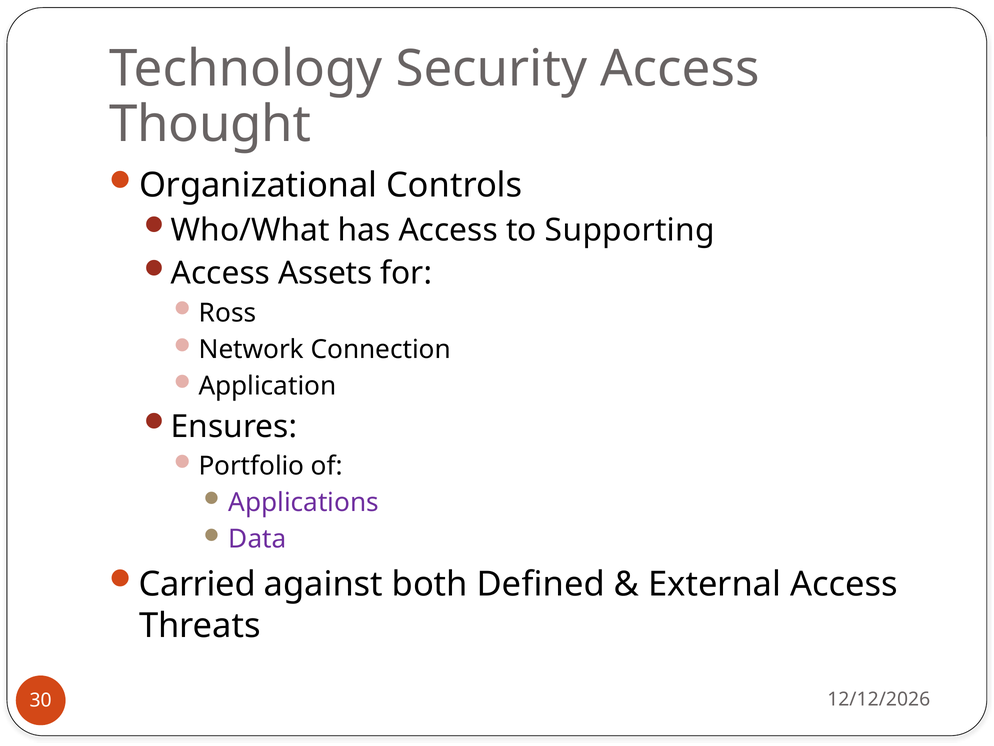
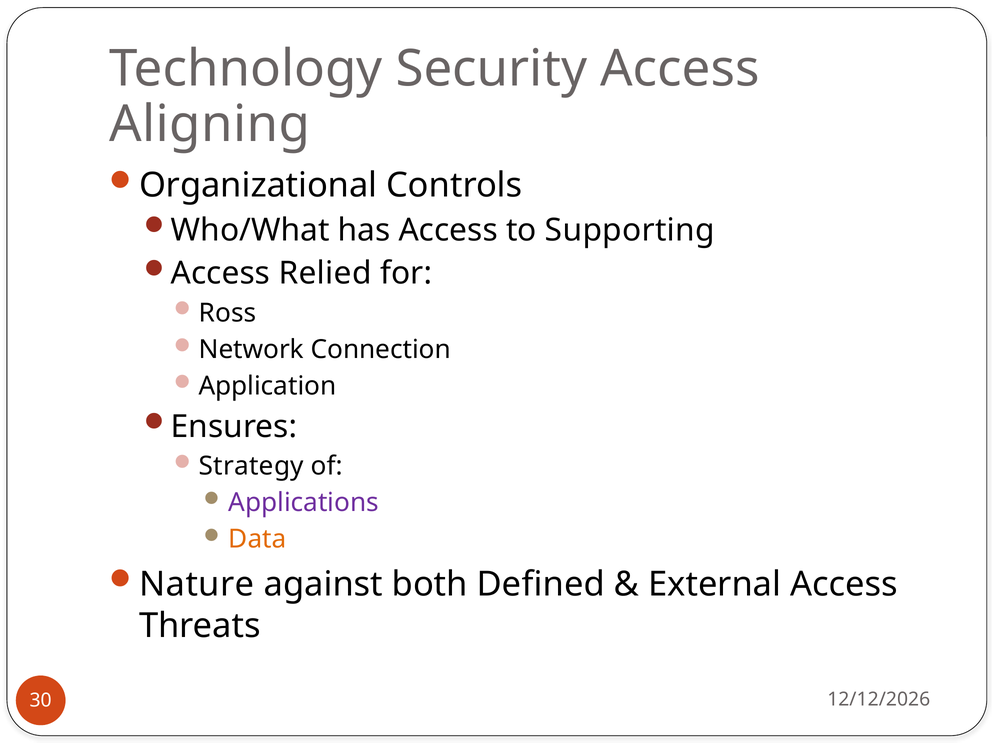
Thought: Thought -> Aligning
Assets: Assets -> Relied
Portfolio: Portfolio -> Strategy
Data colour: purple -> orange
Carried: Carried -> Nature
